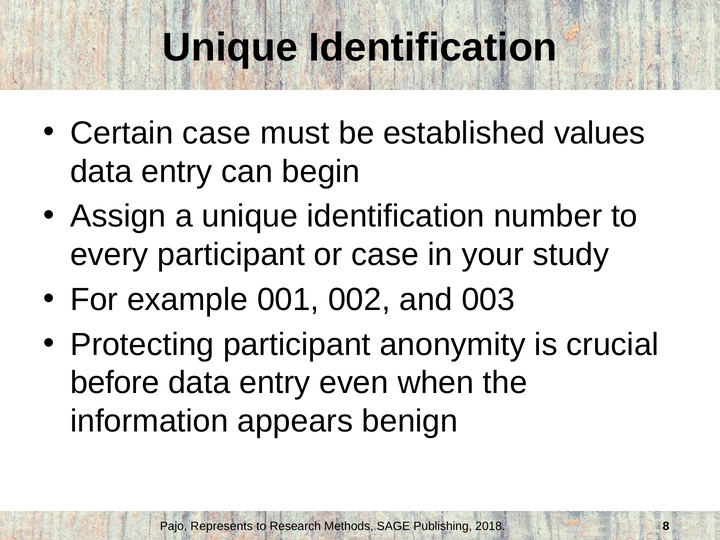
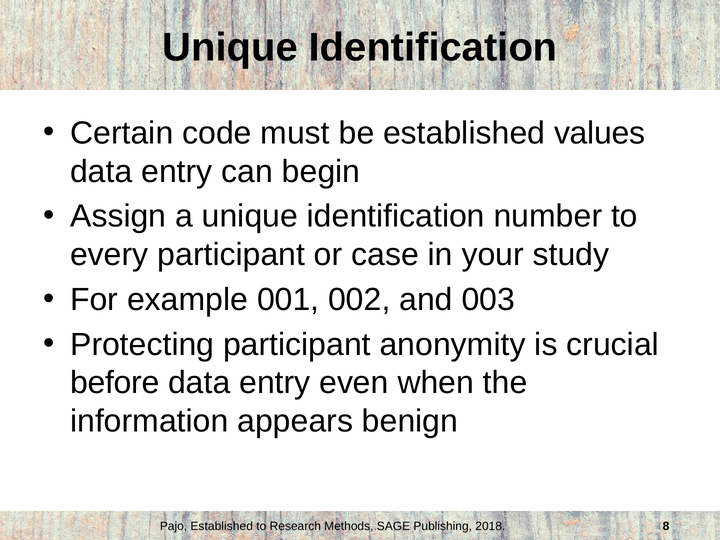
Certain case: case -> code
Pajo Represents: Represents -> Established
